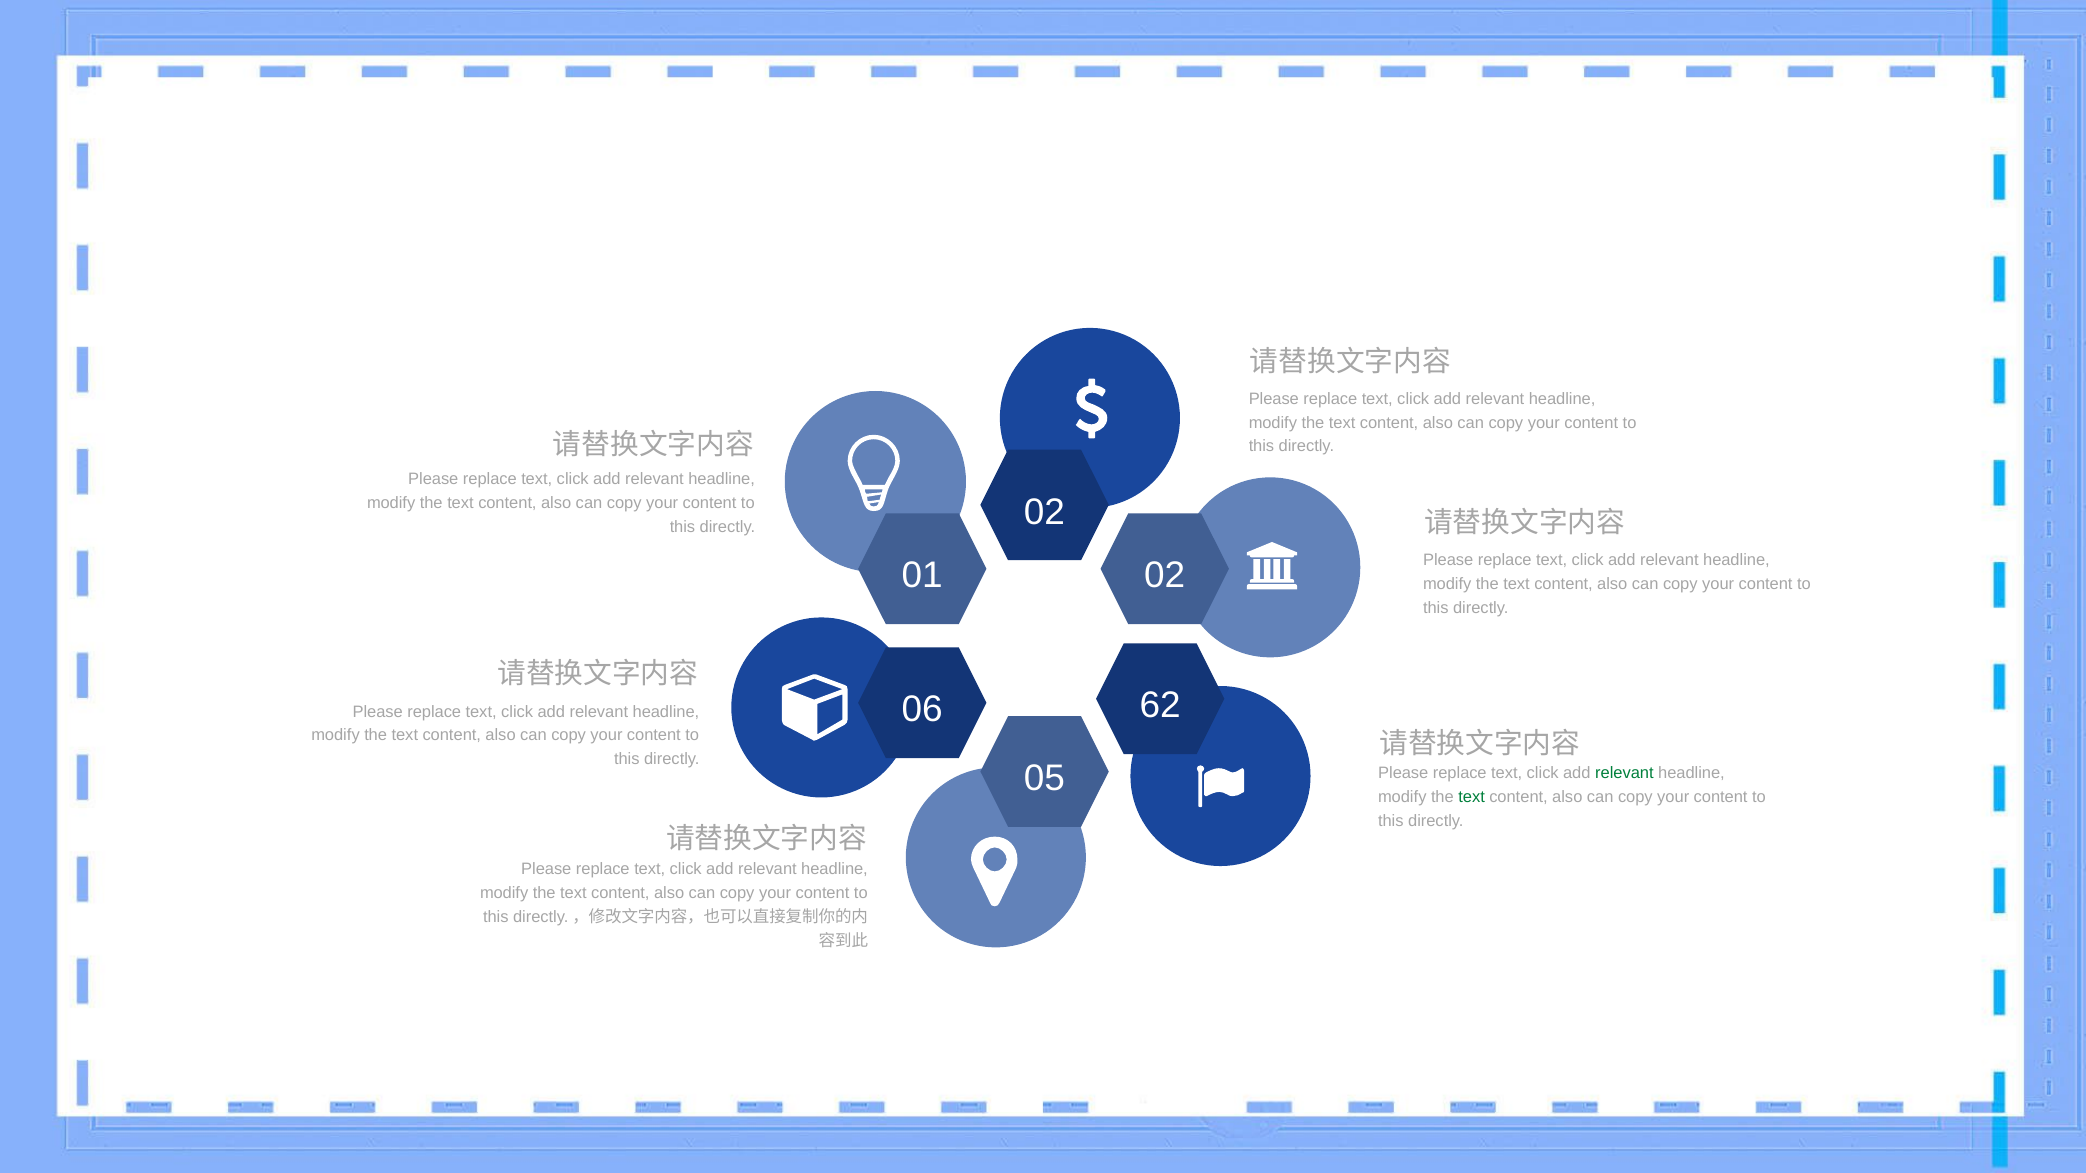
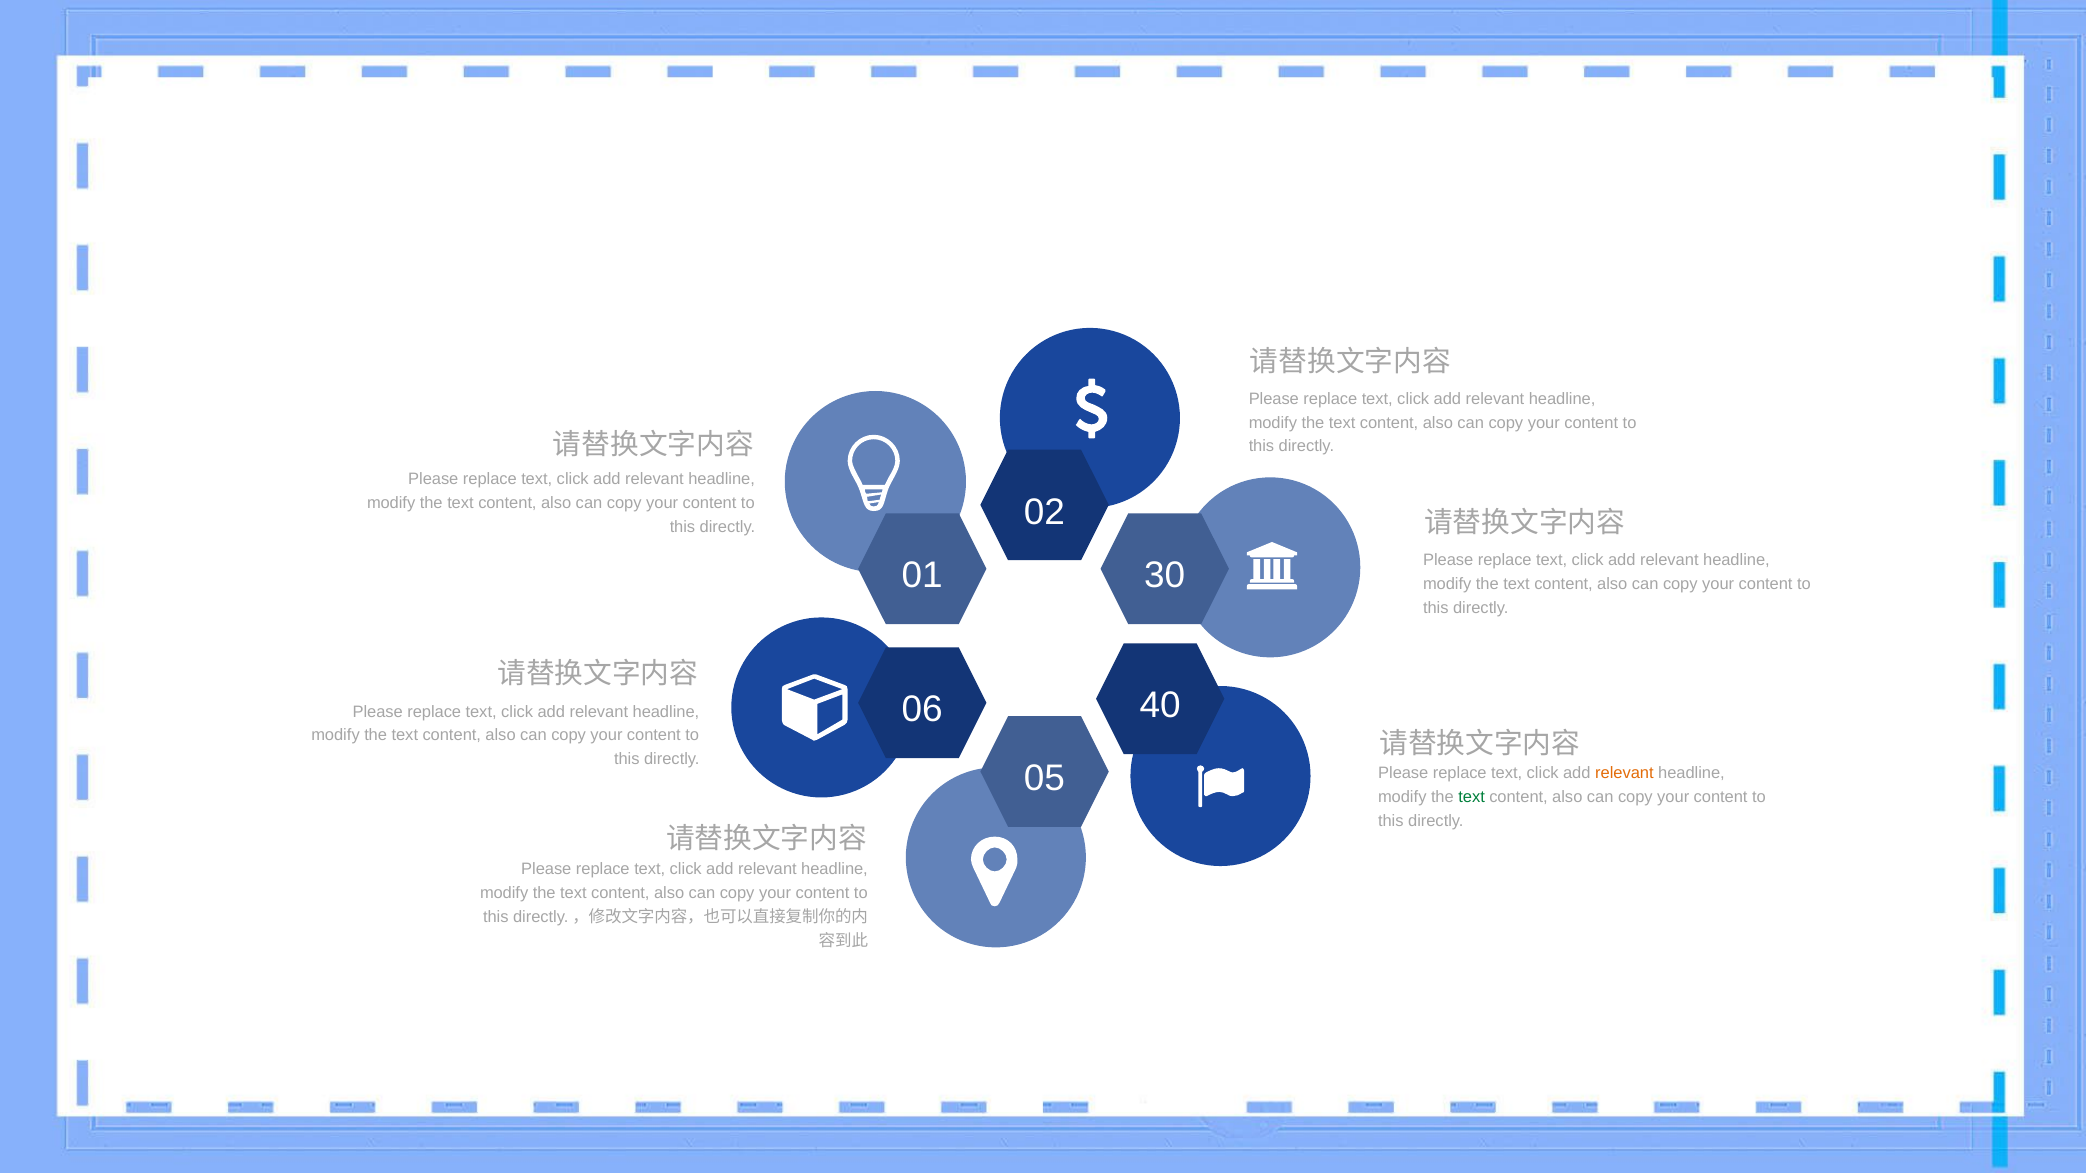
01 02: 02 -> 30
62: 62 -> 40
relevant at (1624, 773) colour: green -> orange
